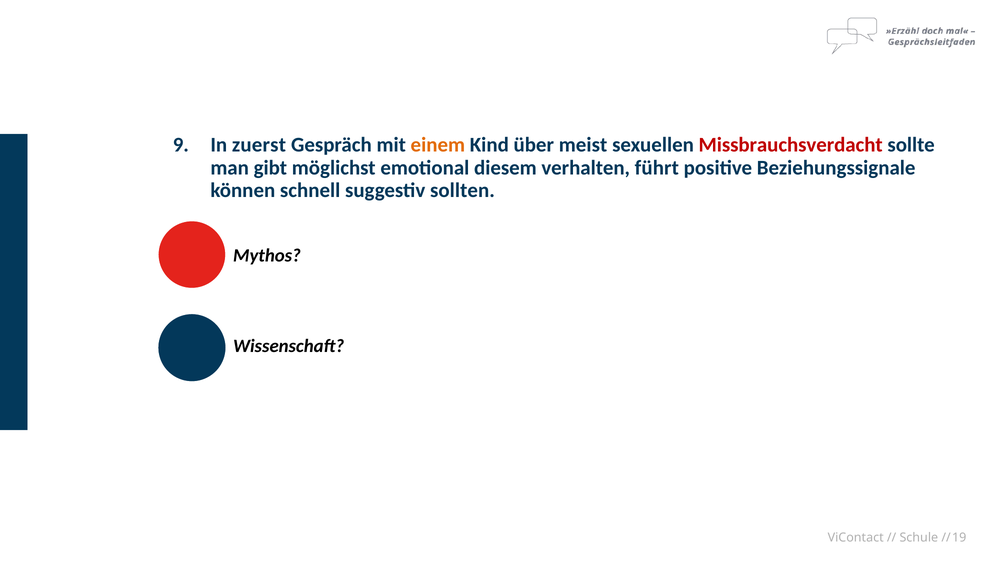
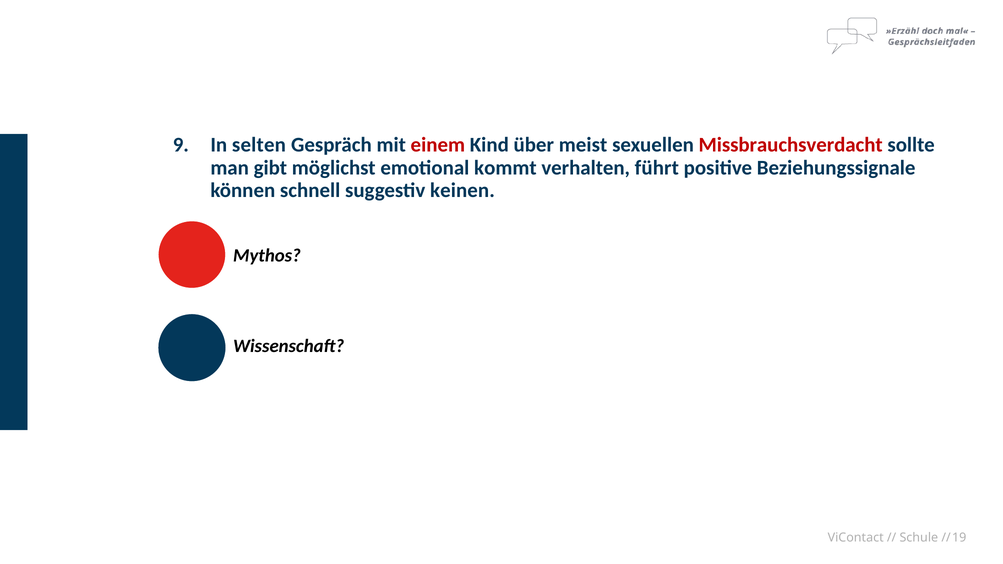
zuerst: zuerst -> selten
einem colour: orange -> red
diesem: diesem -> kommt
sollten: sollten -> keinen
